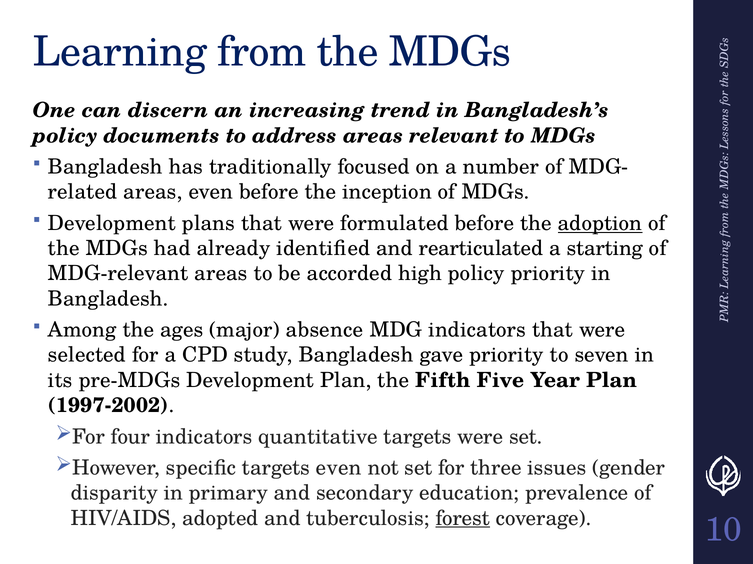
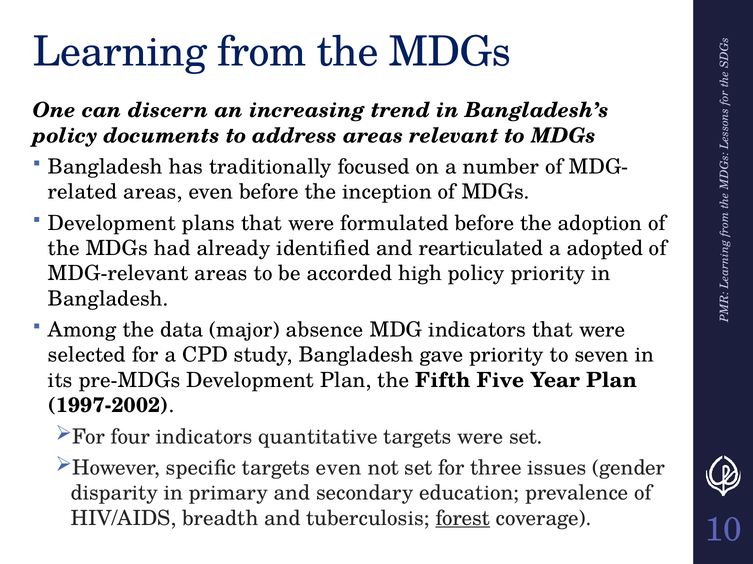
adoption underline: present -> none
starting: starting -> adopted
ages: ages -> data
adopted: adopted -> breadth
